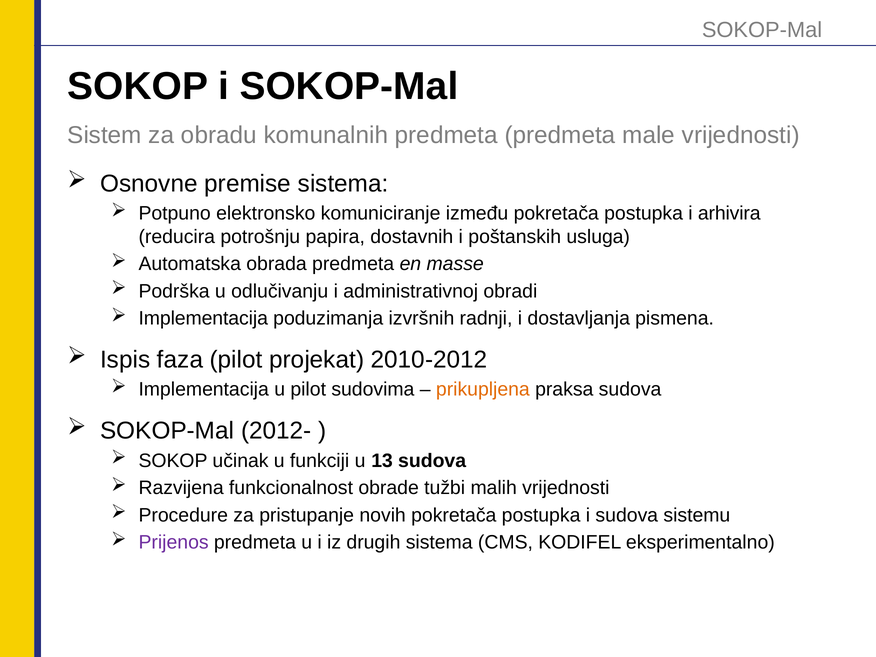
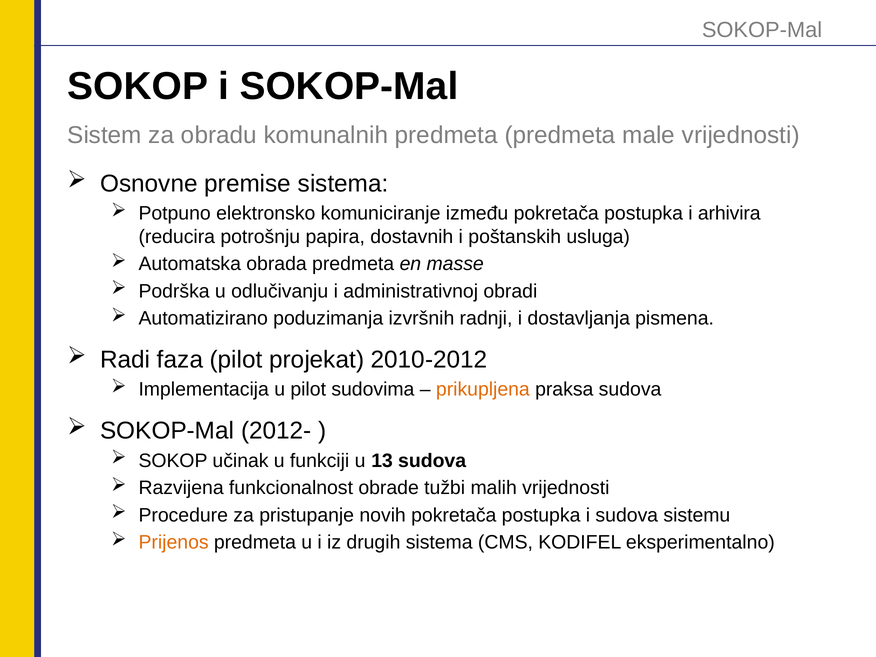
Implementacija at (203, 319): Implementacija -> Automatizirano
Ispis: Ispis -> Radi
Prijenos colour: purple -> orange
